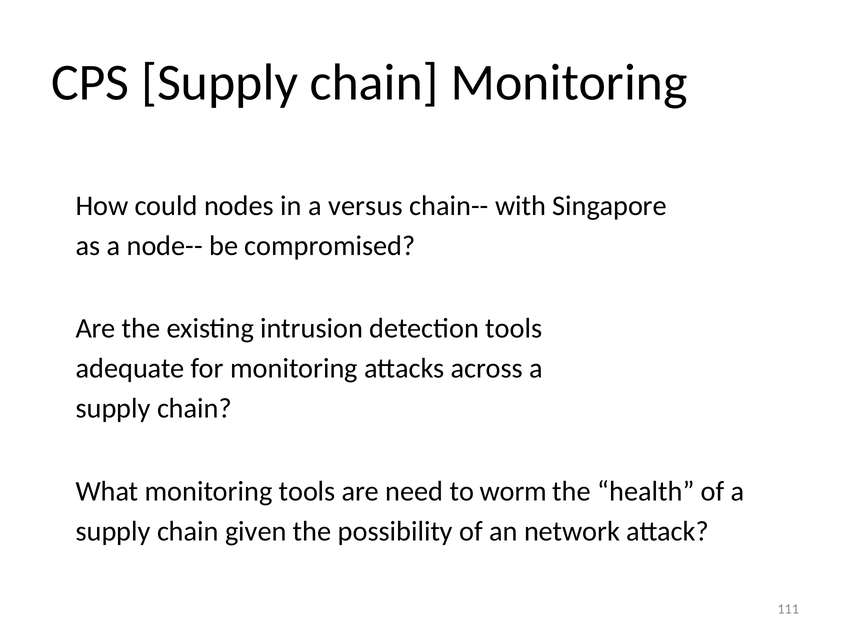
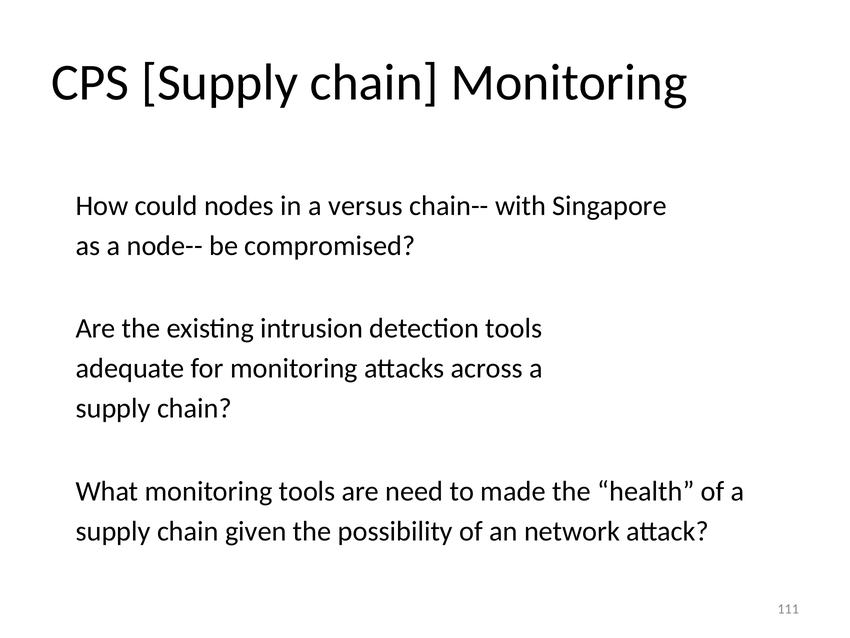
worm: worm -> made
